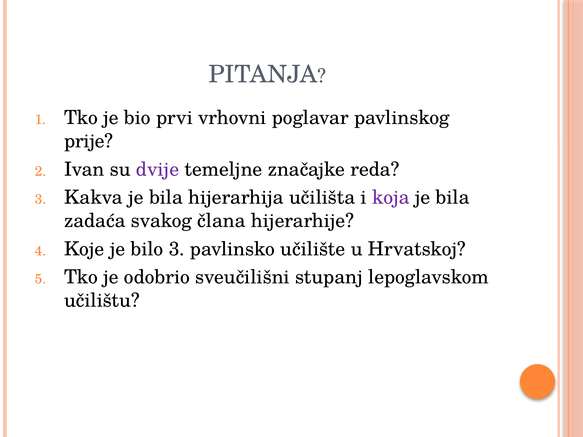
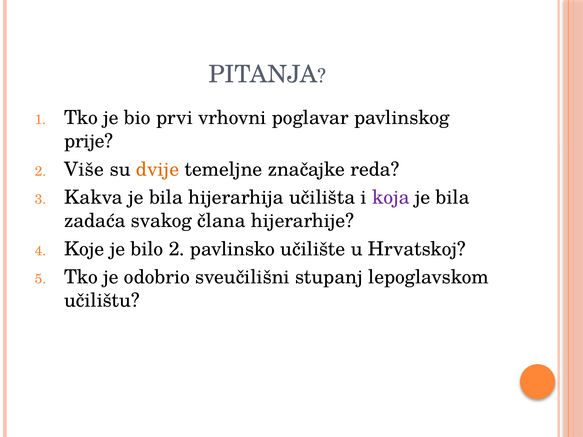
Ivan: Ivan -> Više
dvije colour: purple -> orange
bilo 3: 3 -> 2
